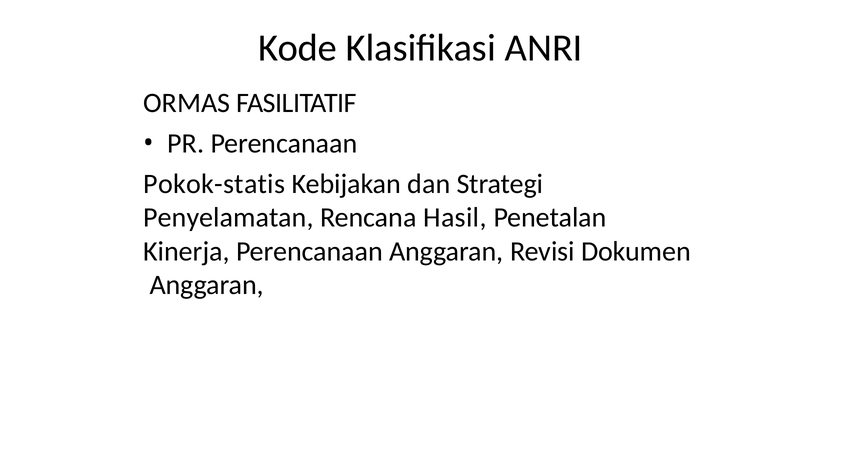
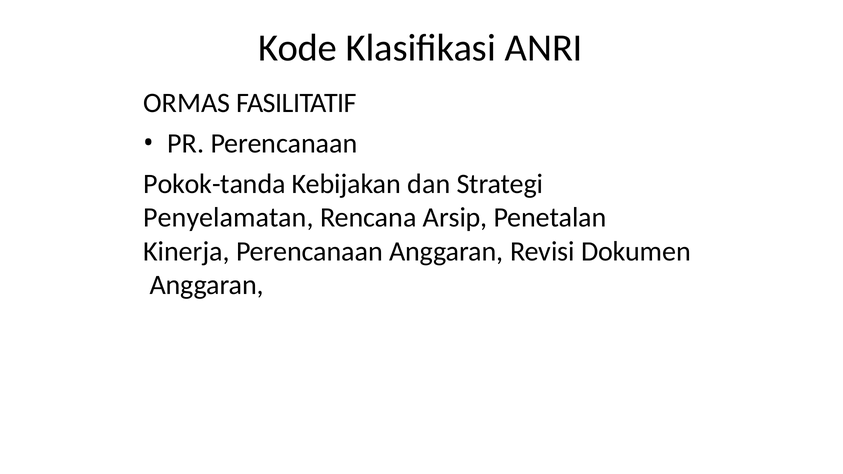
Pokok-statis: Pokok-statis -> Pokok-tanda
Hasil: Hasil -> Arsip
